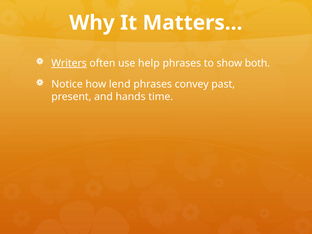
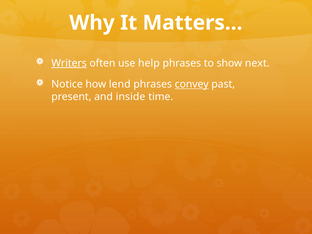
both: both -> next
convey underline: none -> present
hands: hands -> inside
